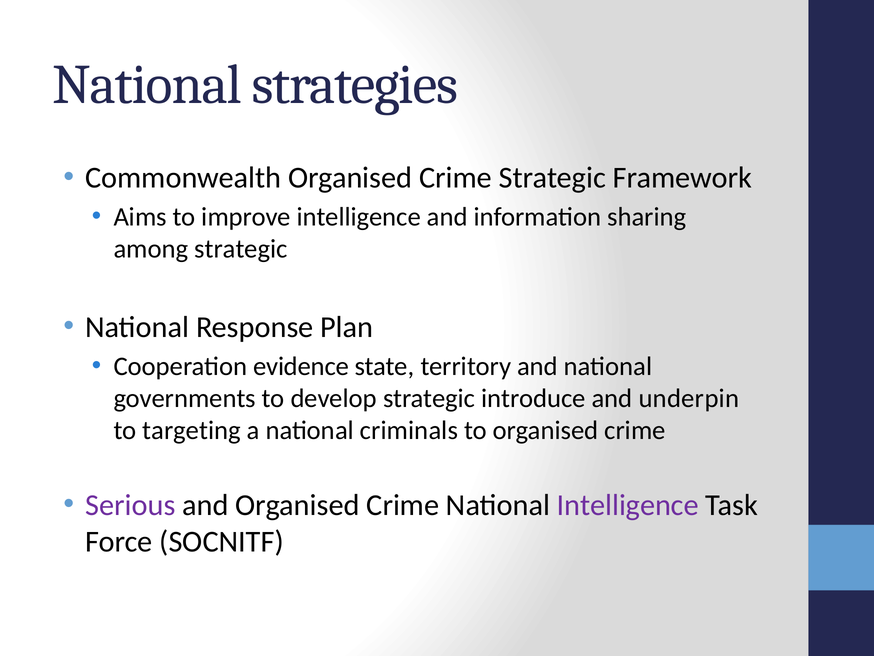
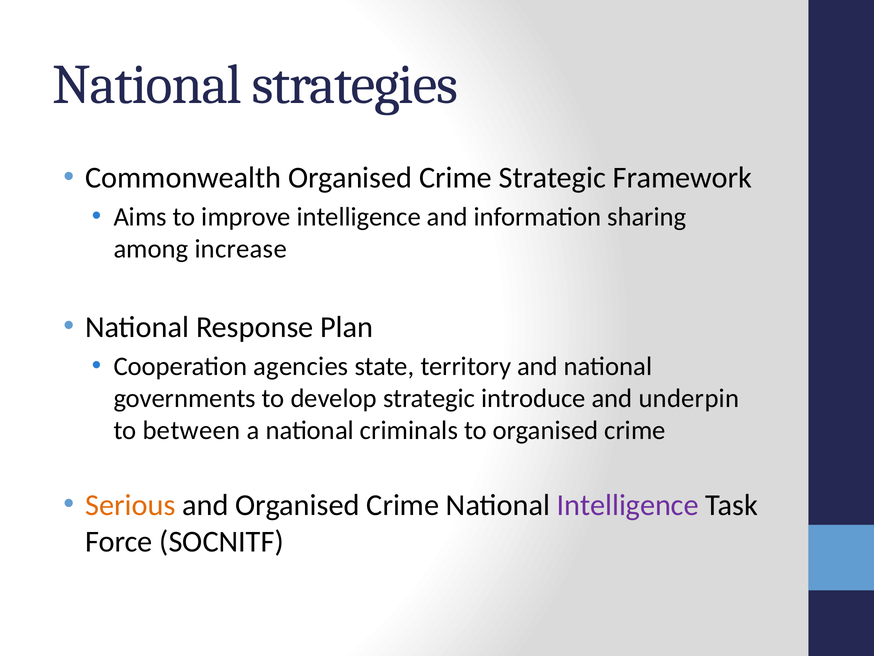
among strategic: strategic -> increase
evidence: evidence -> agencies
targeting: targeting -> between
Serious colour: purple -> orange
